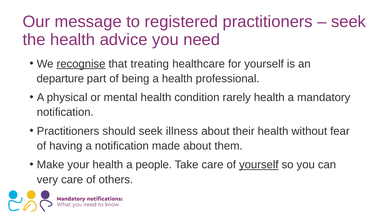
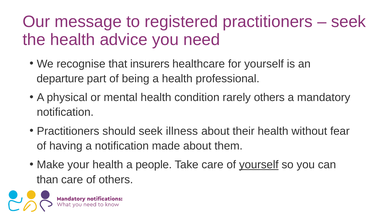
recognise underline: present -> none
treating: treating -> insurers
rarely health: health -> others
very: very -> than
